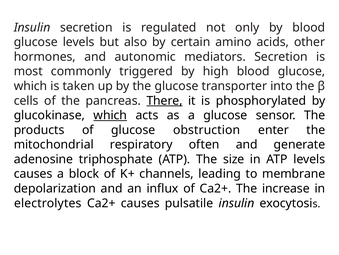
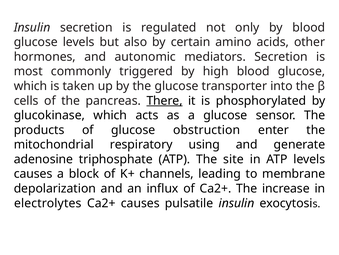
which at (110, 115) underline: present -> none
often: often -> using
size: size -> site
